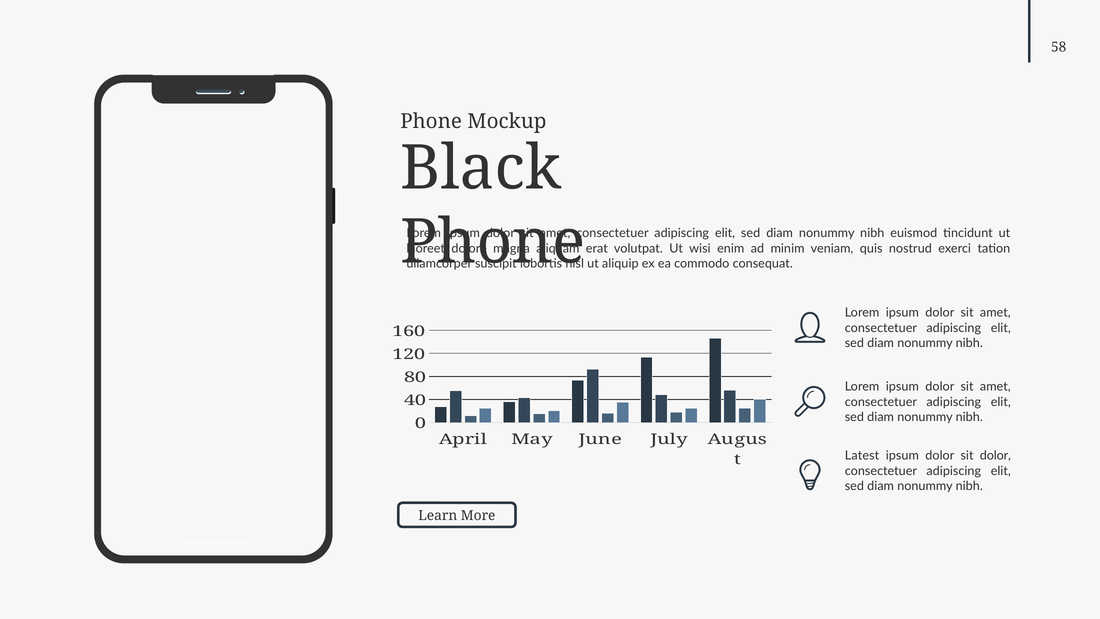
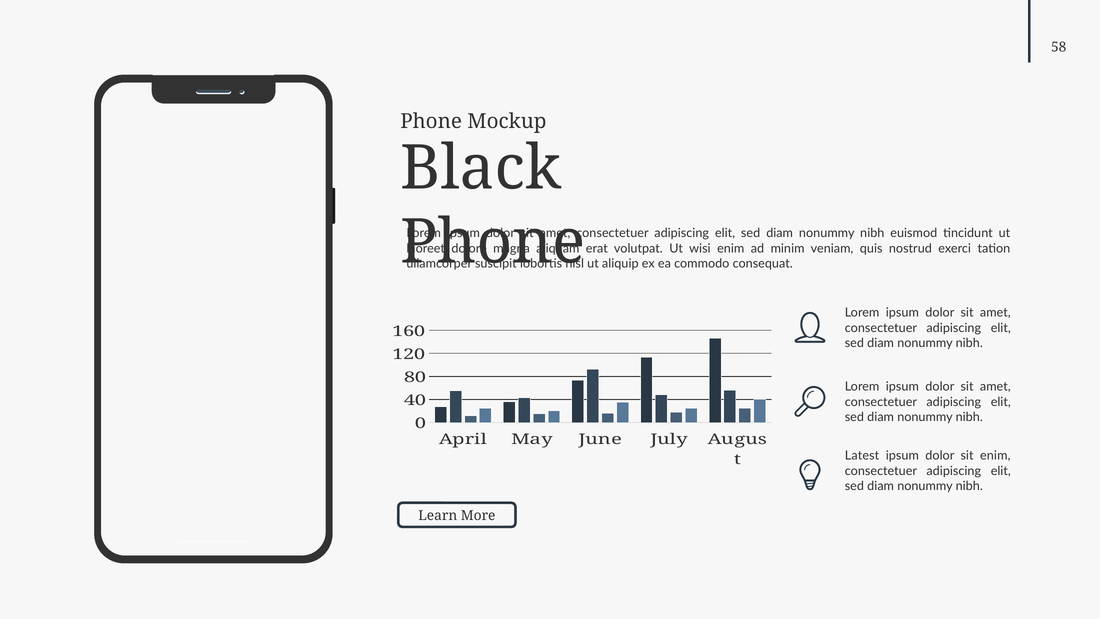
sit dolor: dolor -> enim
